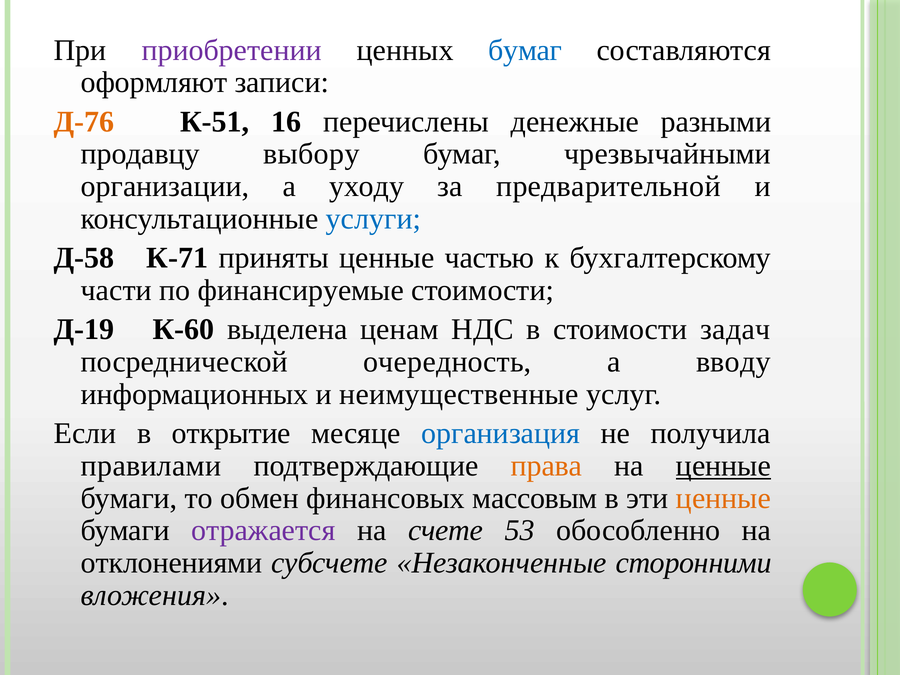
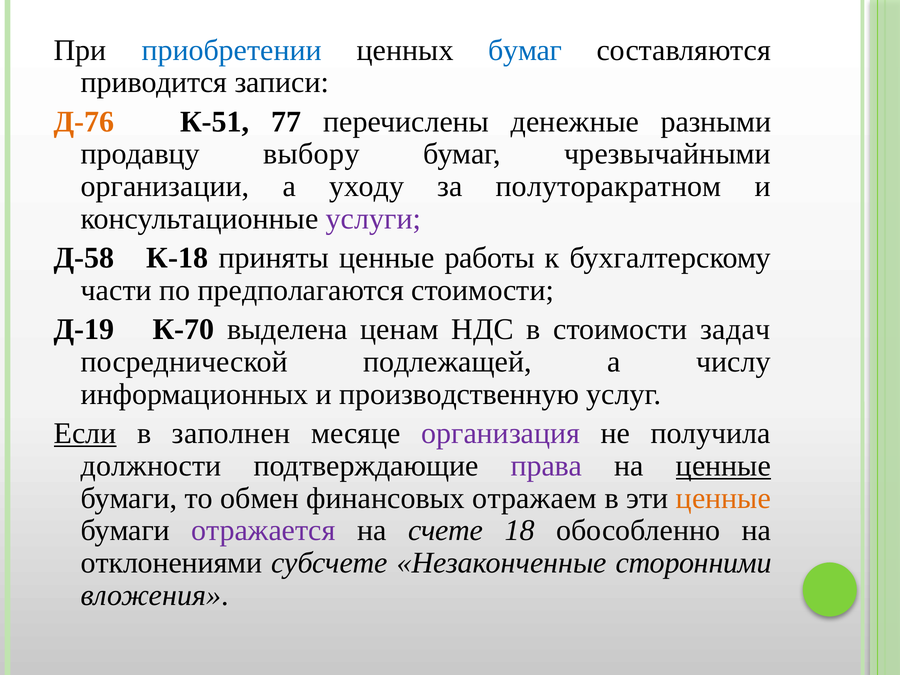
приобретении colour: purple -> blue
оформляют: оформляют -> приводится
16: 16 -> 77
предварительной: предварительной -> полуторакратном
услуги colour: blue -> purple
К-71: К-71 -> К-18
частью: частью -> работы
финансируемые: финансируемые -> предполагаются
К-60: К-60 -> К-70
очередность: очередность -> подлежащей
вводу: вводу -> числу
неимущественные: неимущественные -> производственную
Если underline: none -> present
открытие: открытие -> заполнен
организация colour: blue -> purple
правилами: правилами -> должности
права colour: orange -> purple
массовым: массовым -> отражаем
53: 53 -> 18
